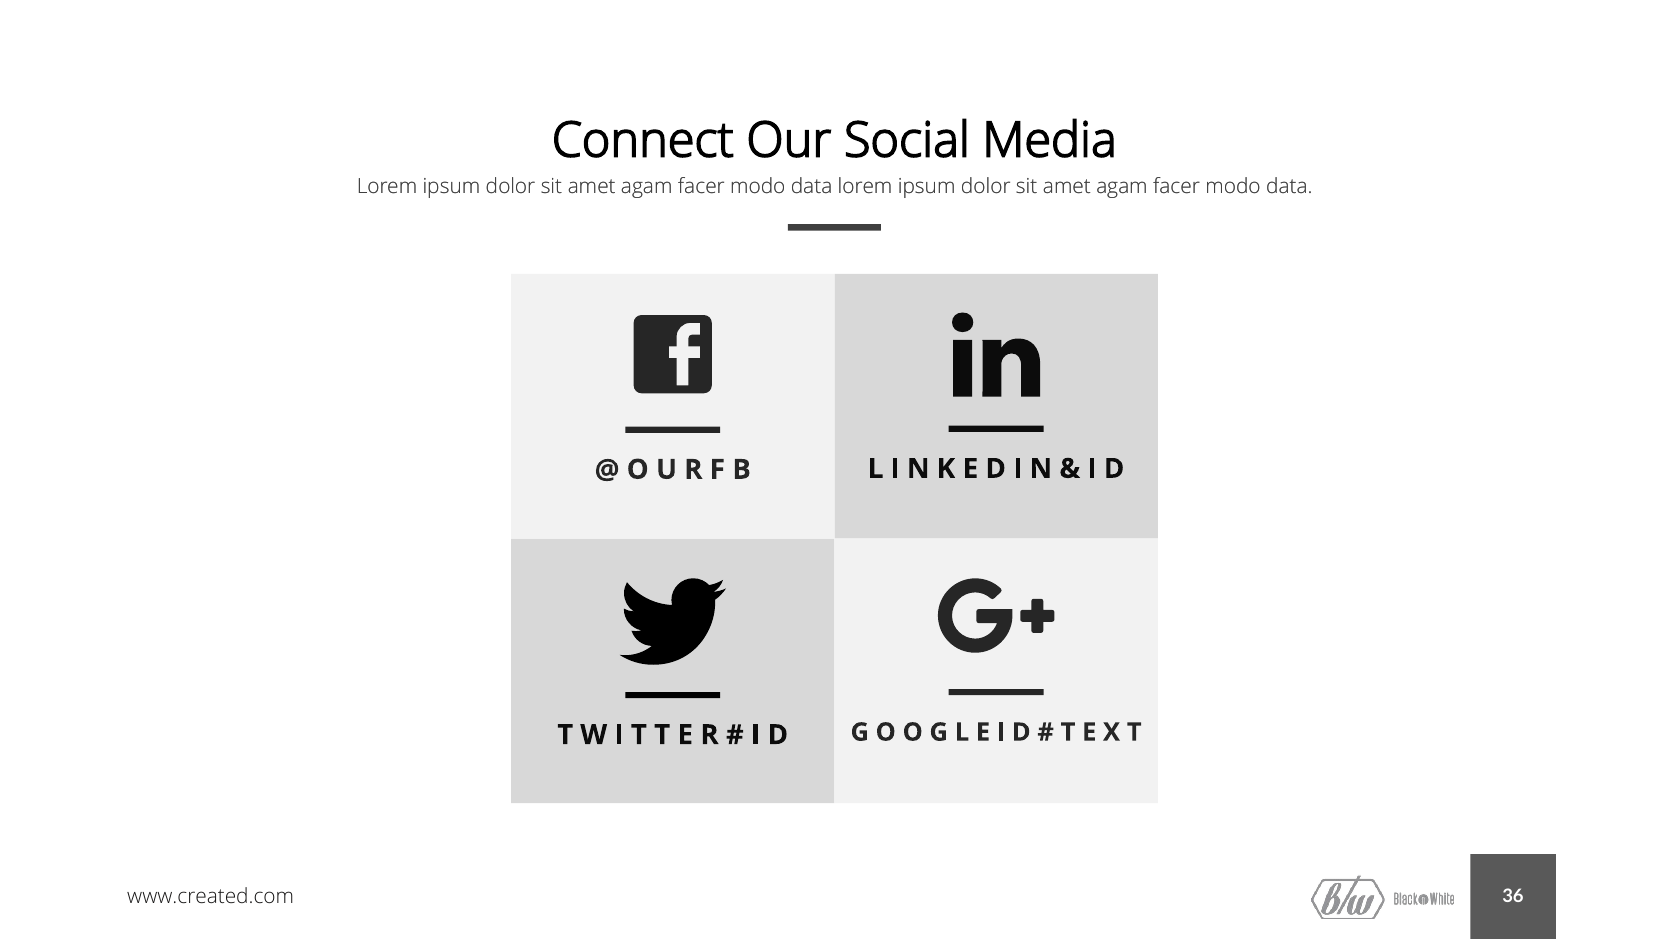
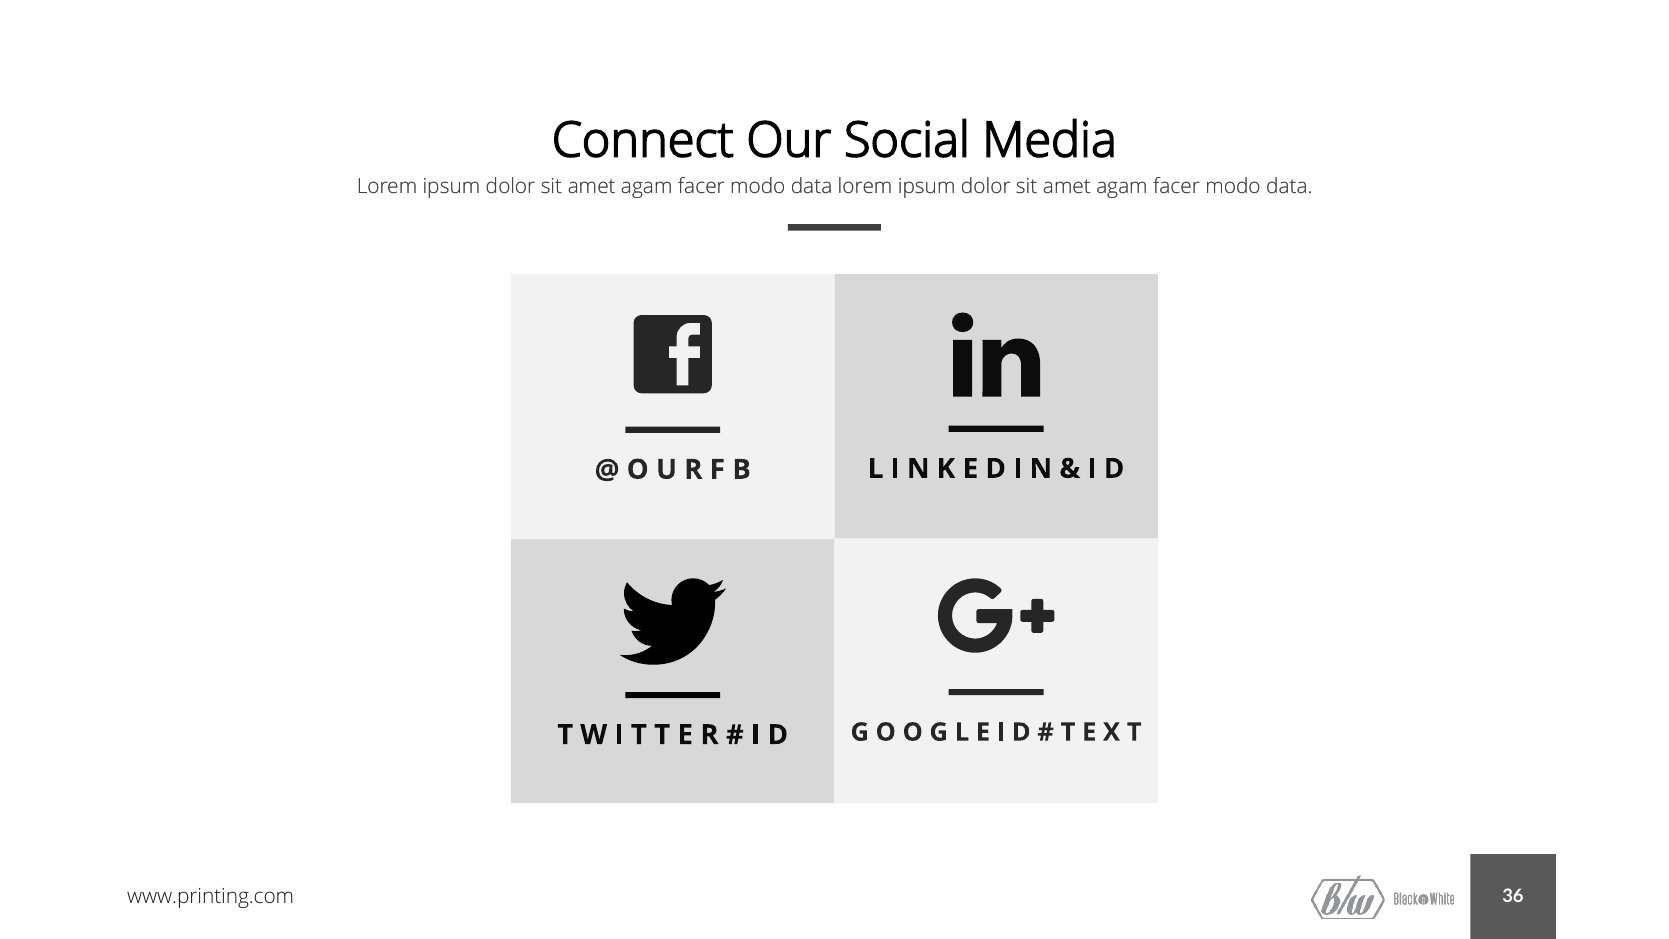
www.created.com: www.created.com -> www.printing.com
